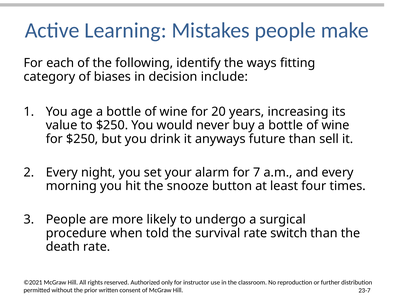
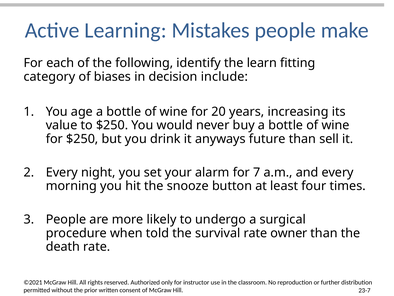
ways: ways -> learn
switch: switch -> owner
